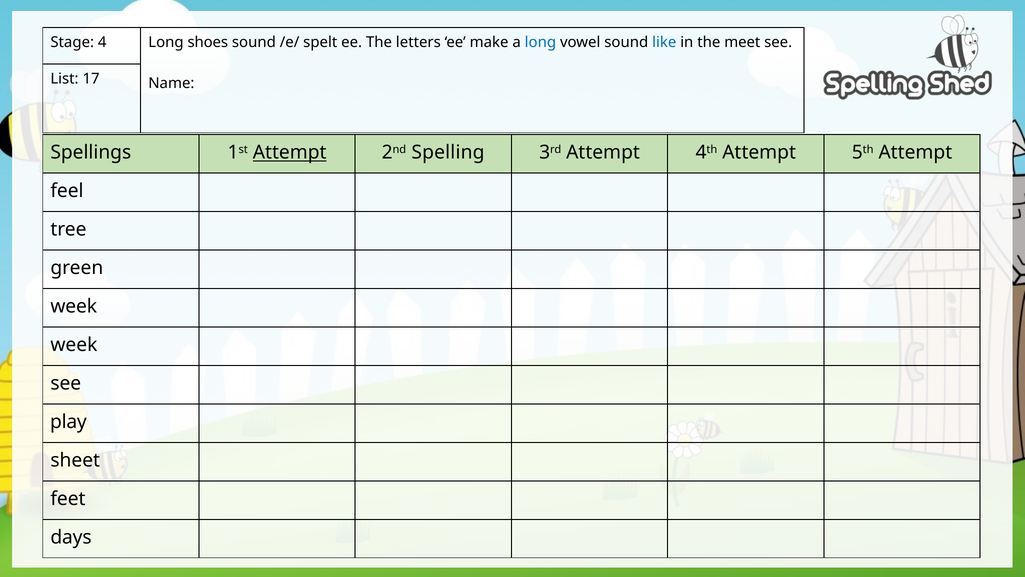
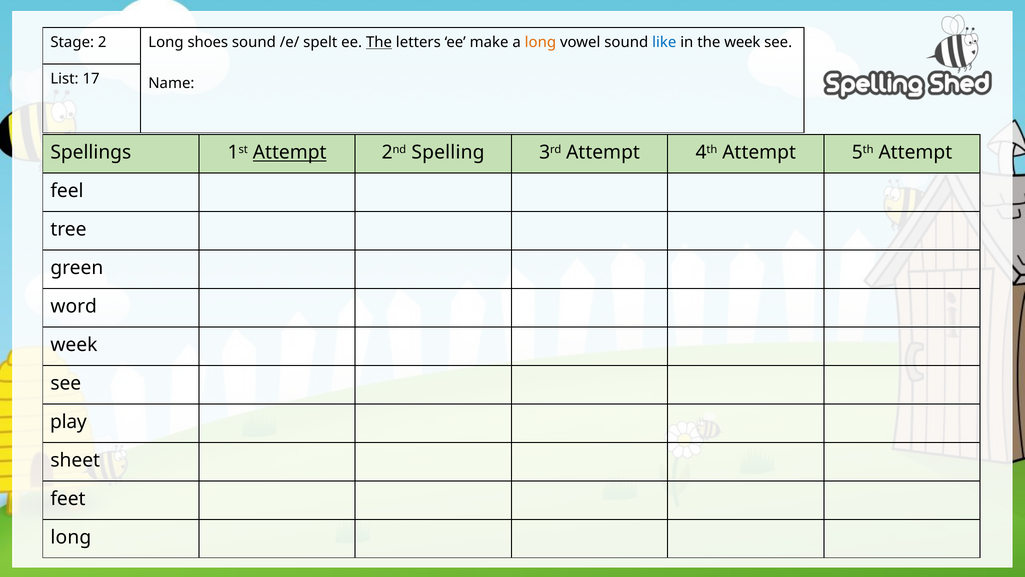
4: 4 -> 2
The at (379, 42) underline: none -> present
long at (540, 42) colour: blue -> orange
the meet: meet -> week
week at (74, 306): week -> word
days at (71, 537): days -> long
